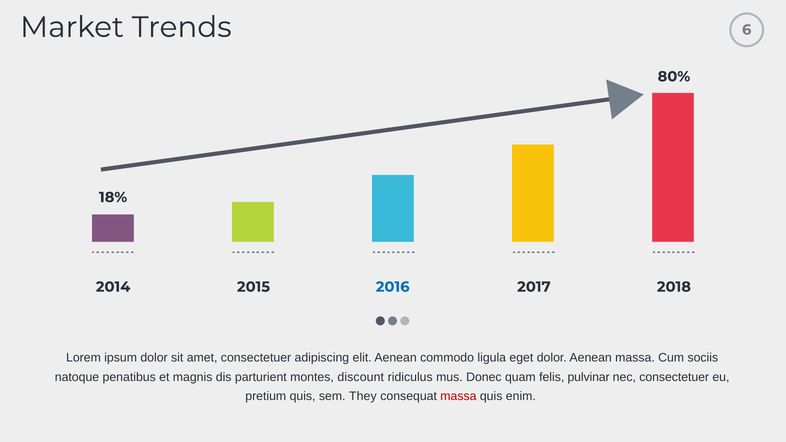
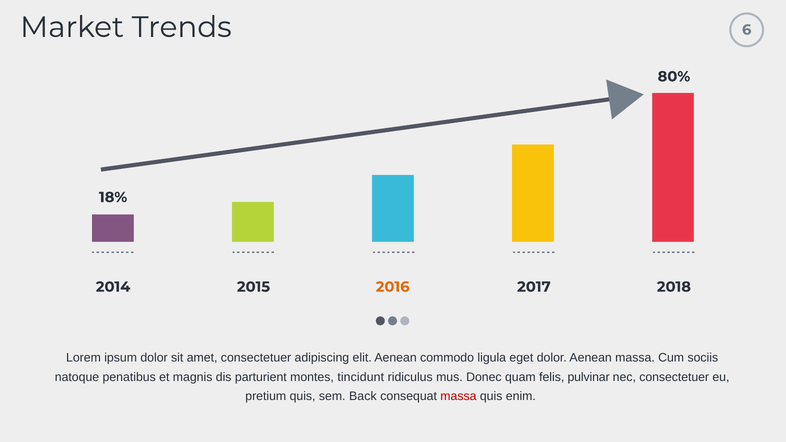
2016 colour: blue -> orange
discount: discount -> tincidunt
They: They -> Back
